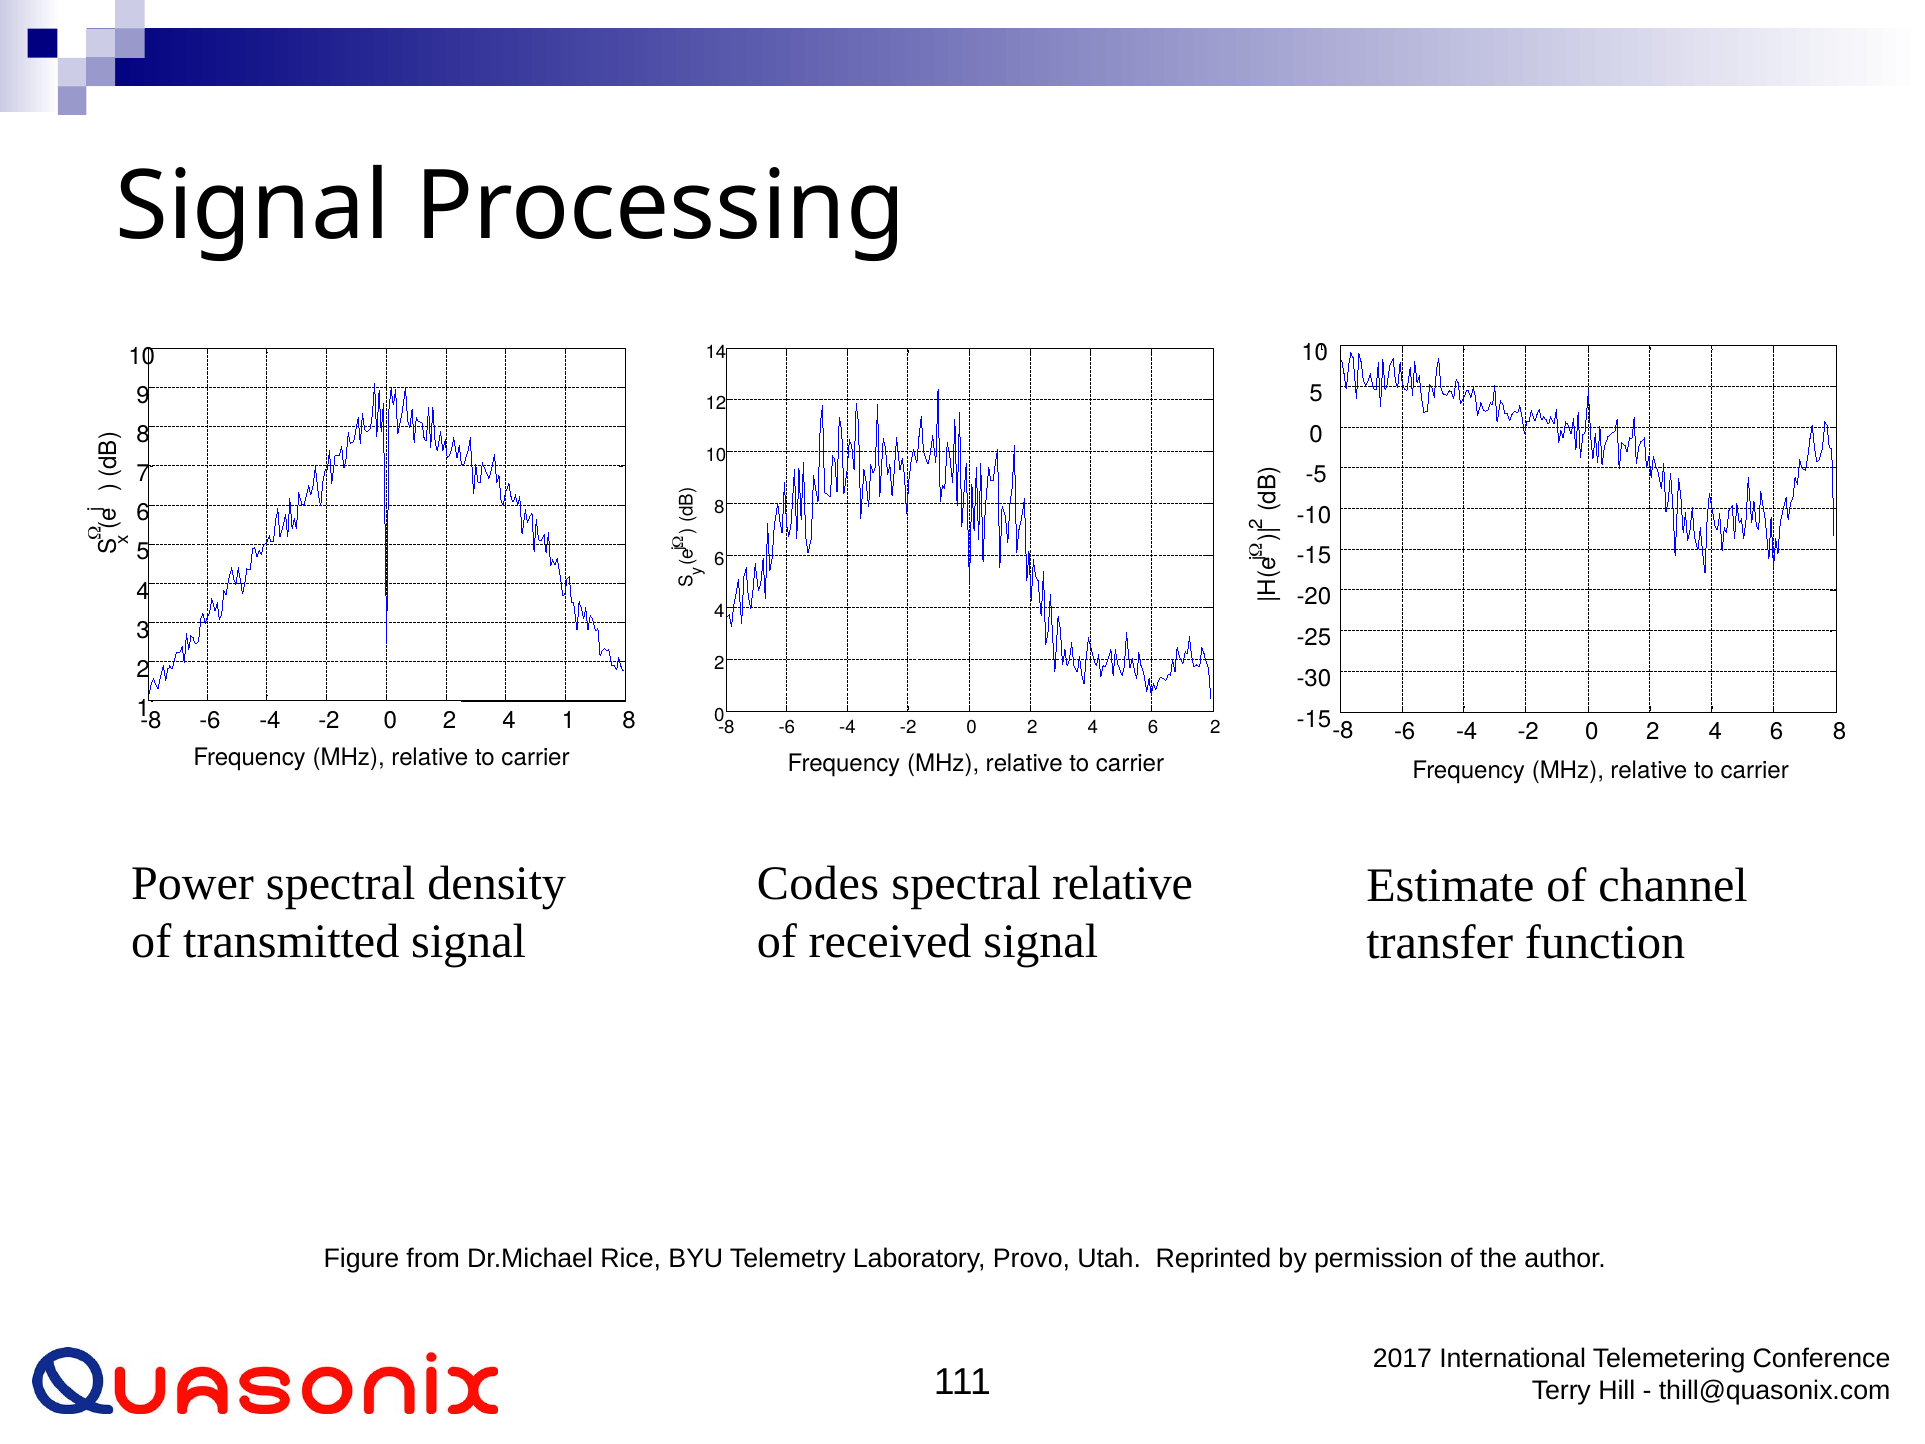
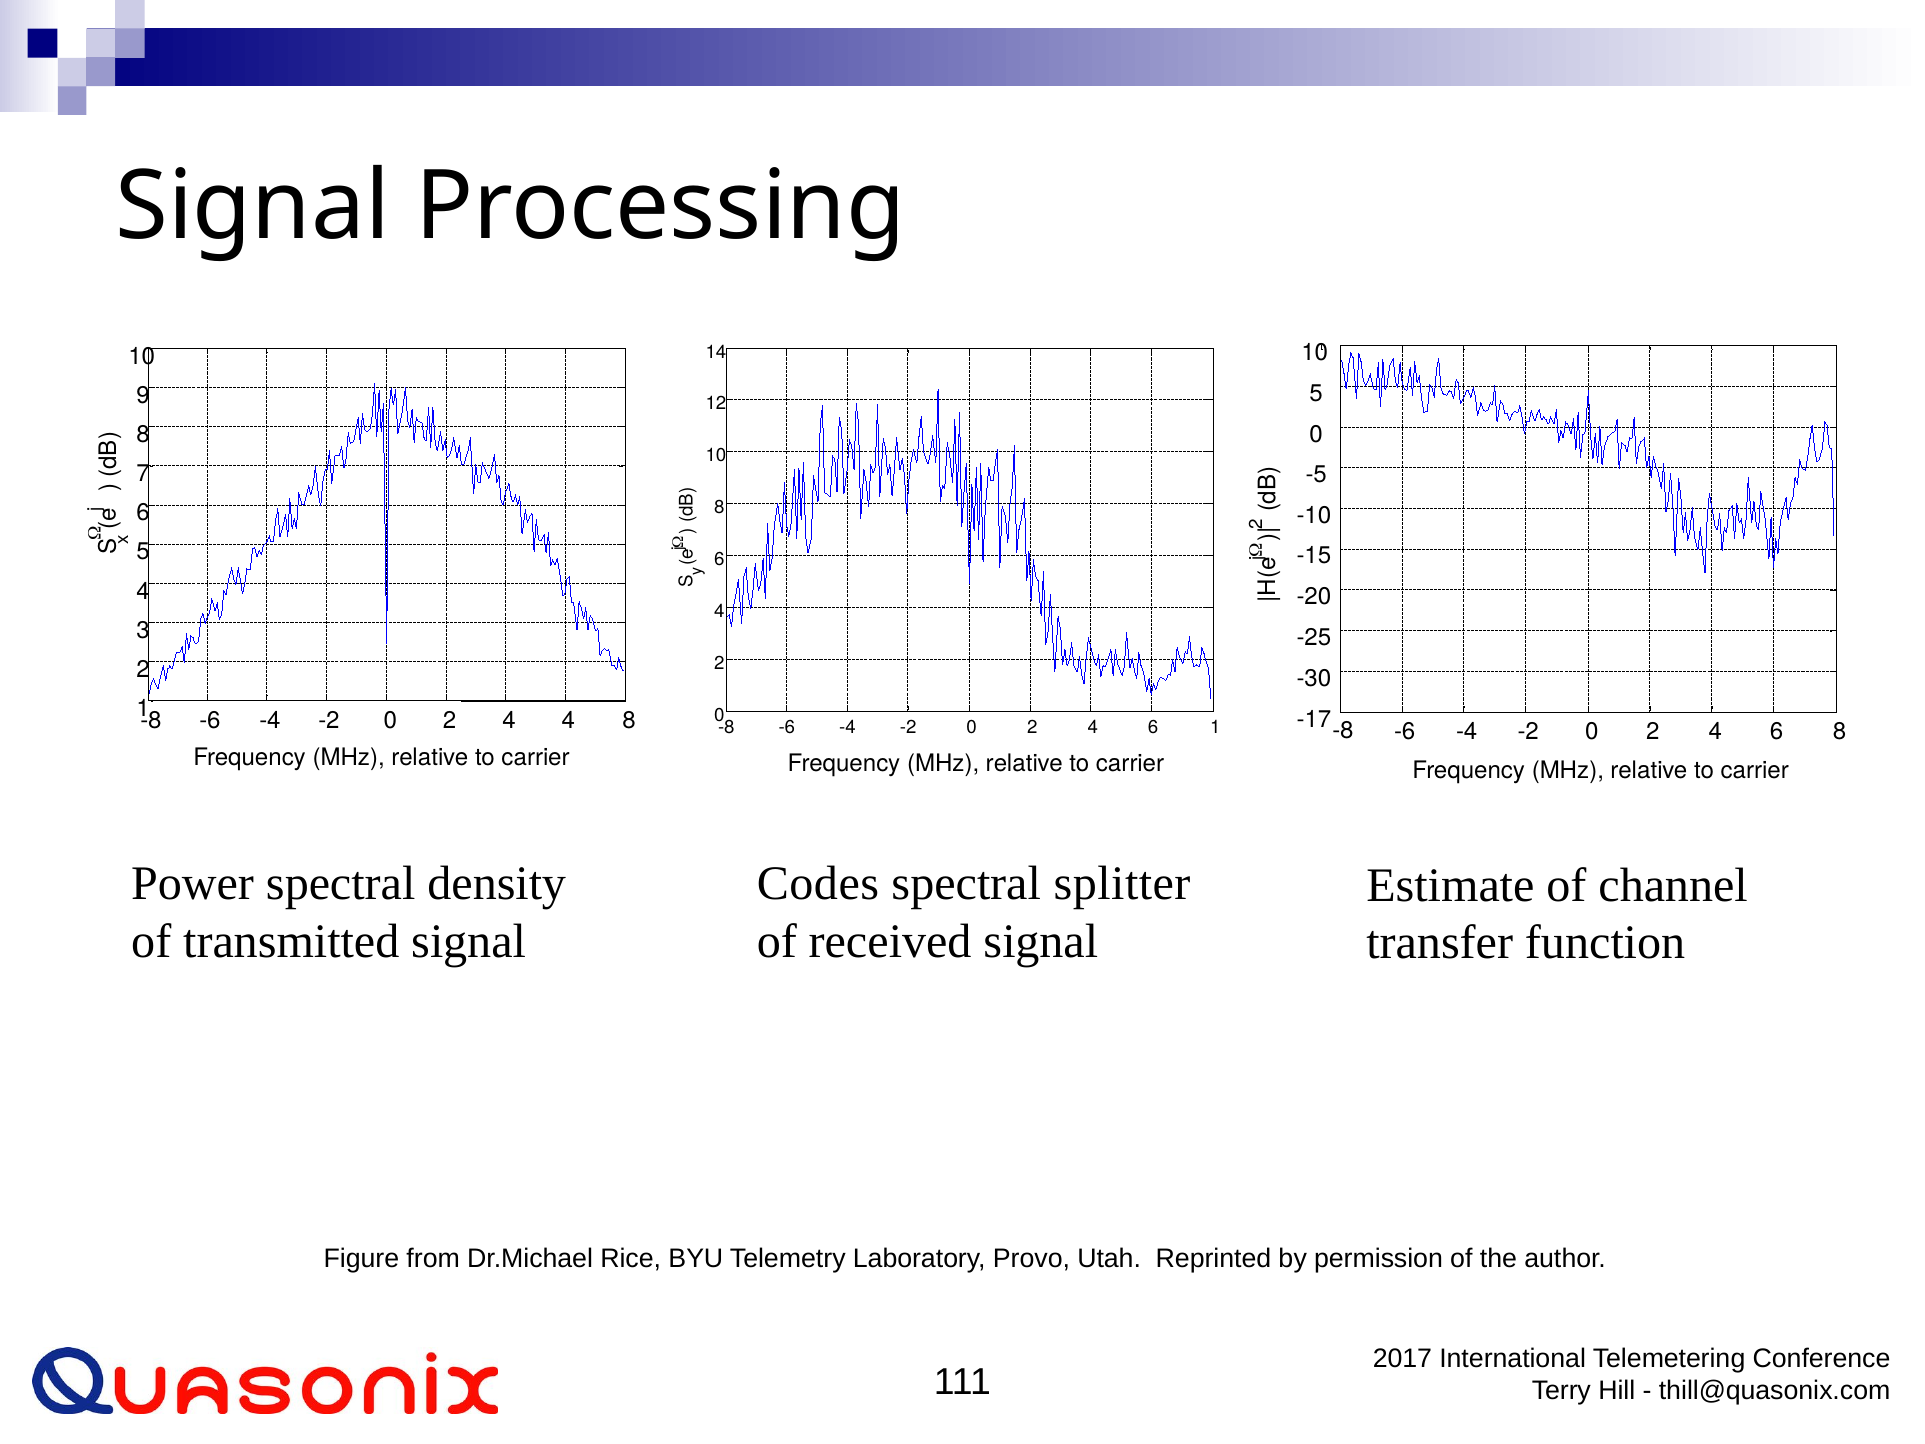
-15 at (1314, 719): -15 -> -17
4 1: 1 -> 4
6 2: 2 -> 1
spectral relative: relative -> splitter
